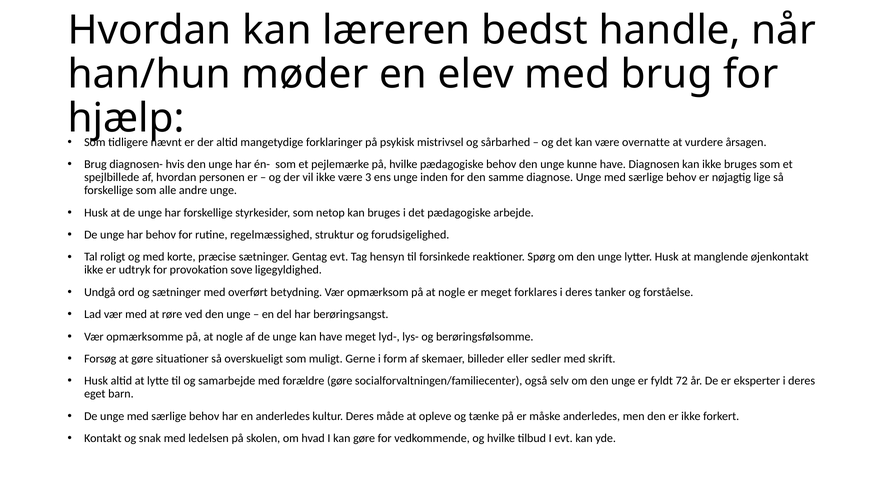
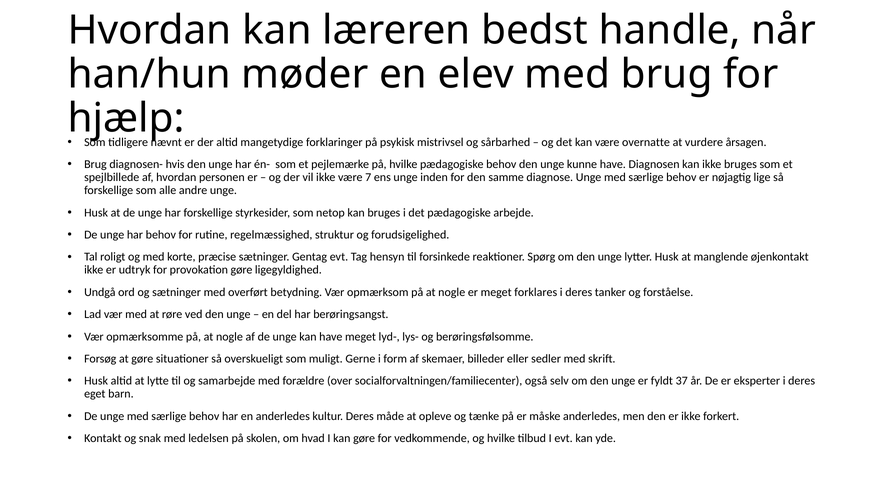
3: 3 -> 7
provokation sove: sove -> gøre
forældre gøre: gøre -> over
72: 72 -> 37
